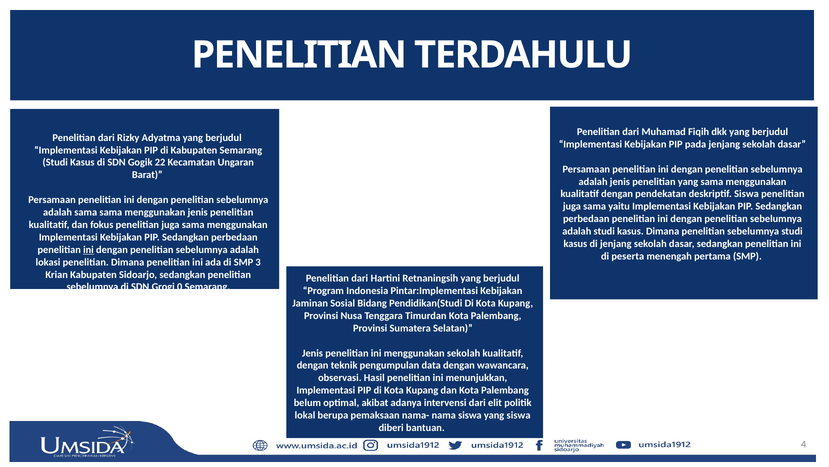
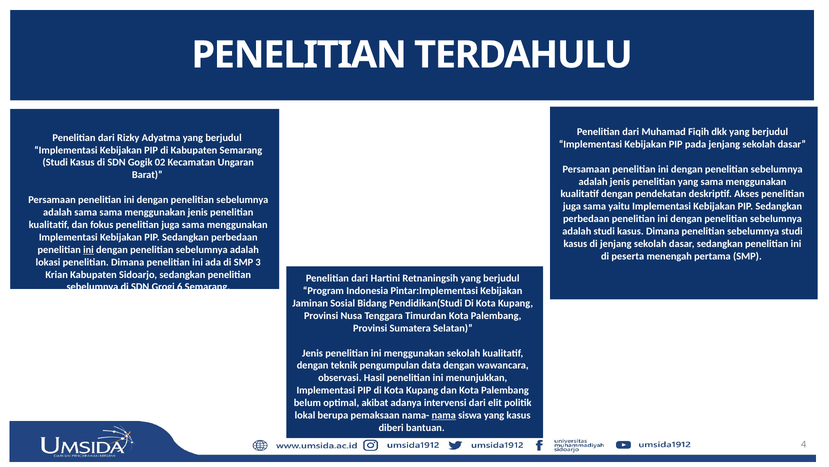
22: 22 -> 02
deskriptif Siswa: Siswa -> Akses
0: 0 -> 6
nama underline: none -> present
yang siswa: siswa -> kasus
